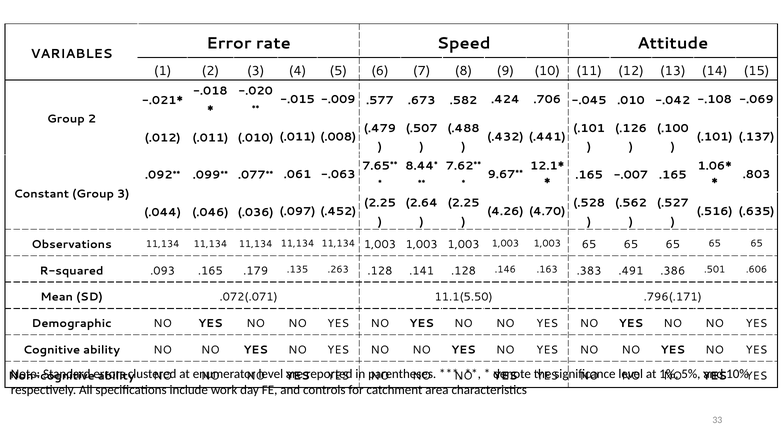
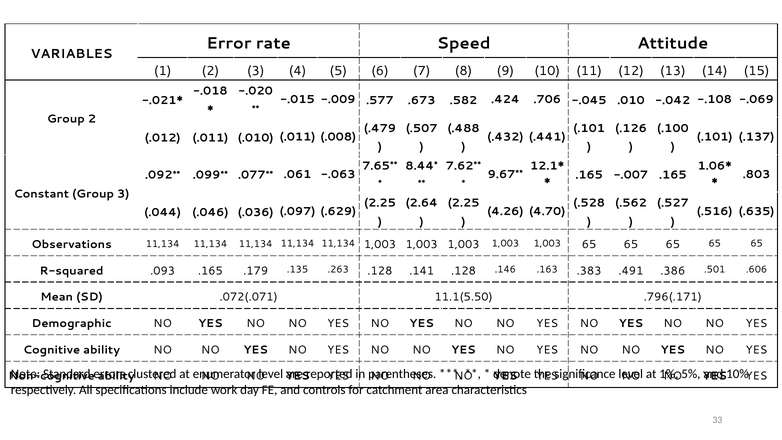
.452: .452 -> .629
